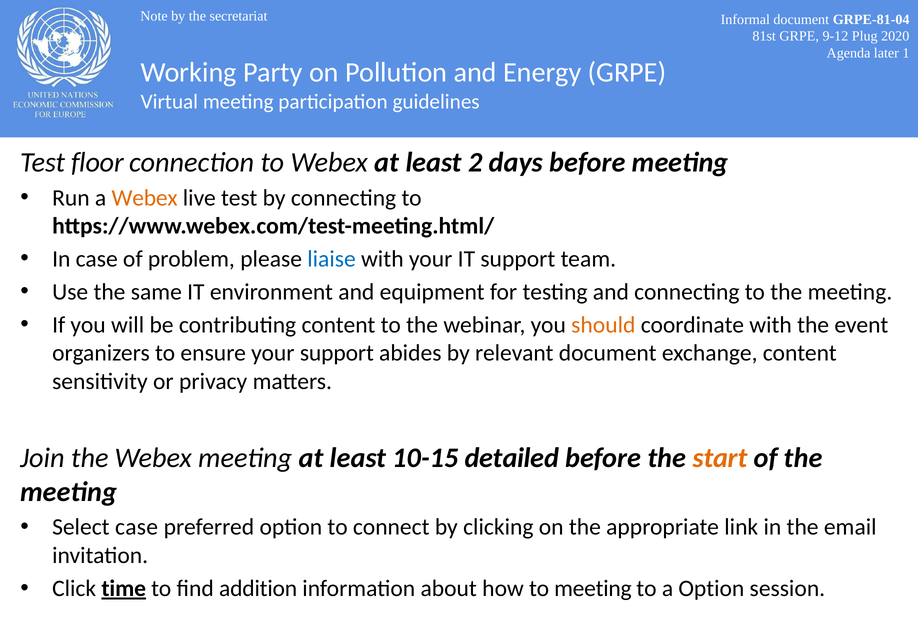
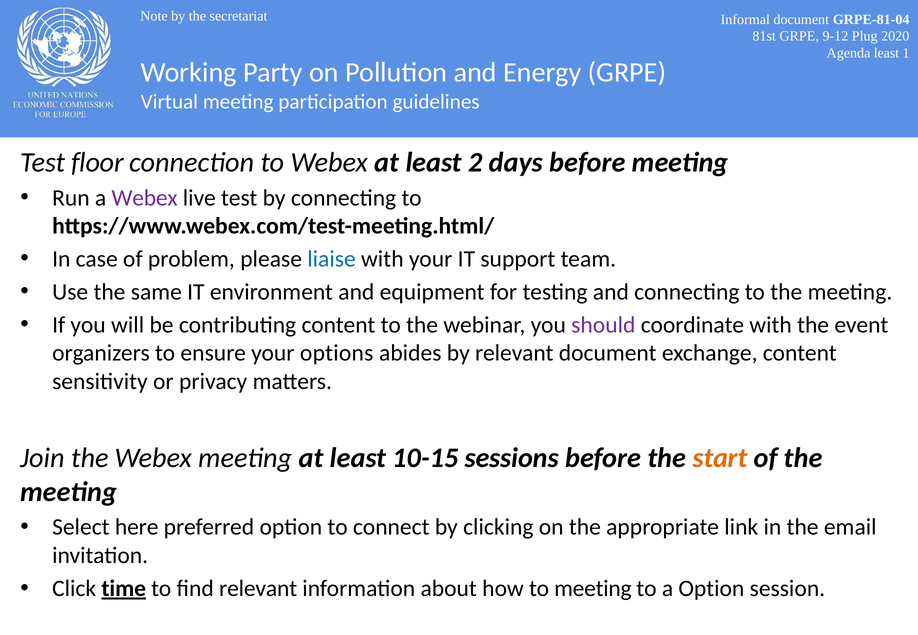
Agenda later: later -> least
Webex at (145, 198) colour: orange -> purple
should colour: orange -> purple
your support: support -> options
detailed: detailed -> sessions
Select case: case -> here
find addition: addition -> relevant
